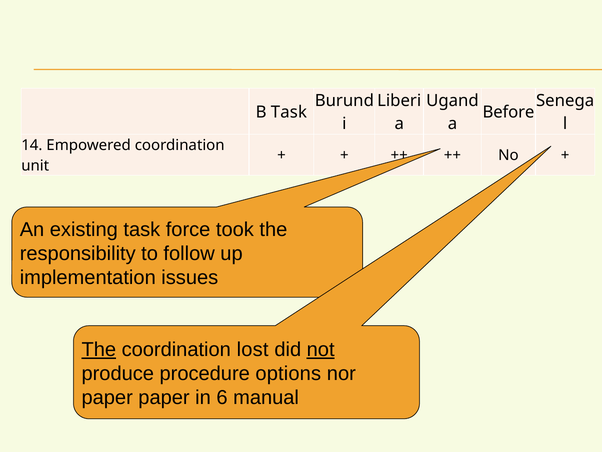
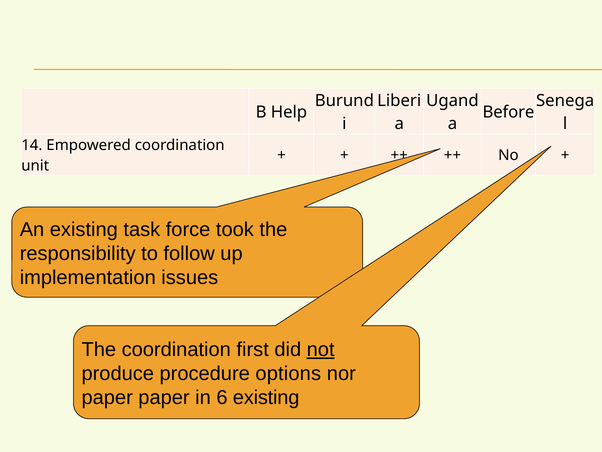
B Task: Task -> Help
The at (99, 349) underline: present -> none
lost: lost -> first
6 manual: manual -> existing
